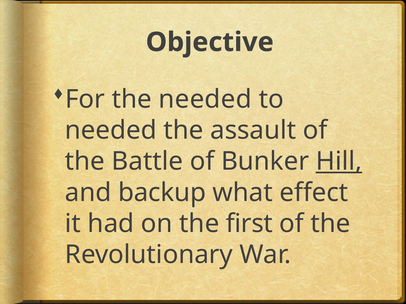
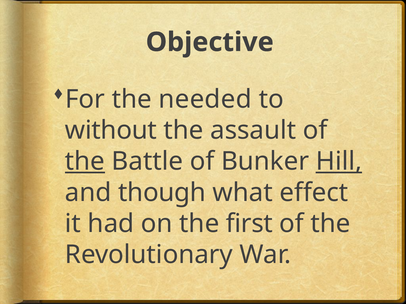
needed at (111, 131): needed -> without
the at (85, 162) underline: none -> present
backup: backup -> though
